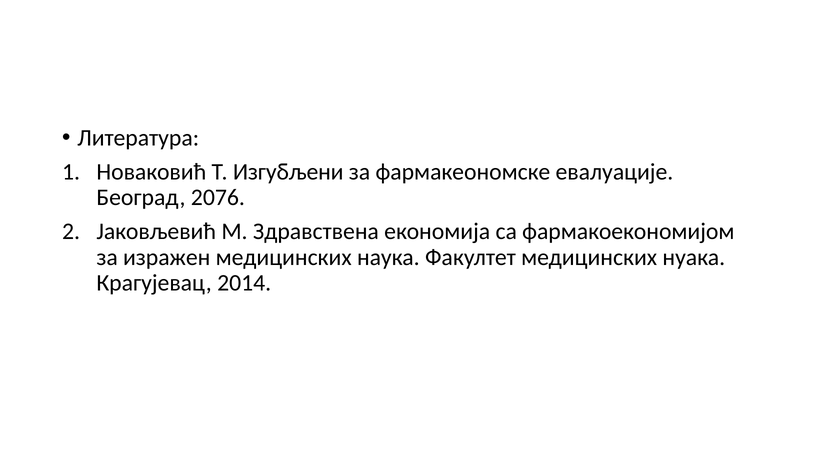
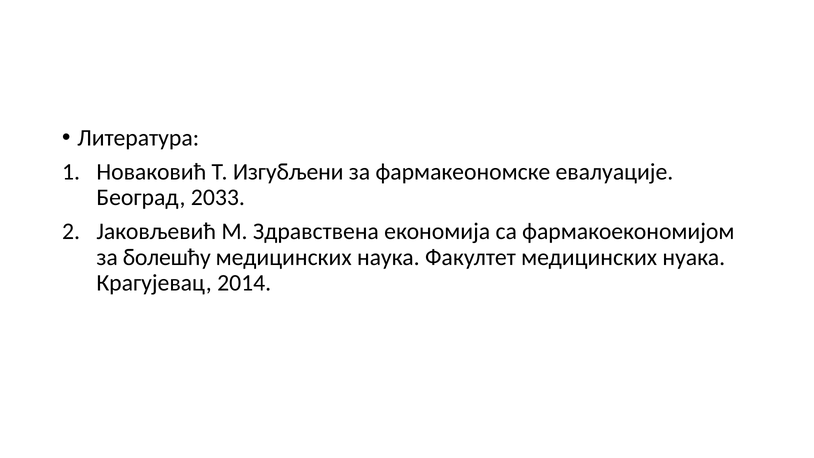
2076: 2076 -> 2033
изражен: изражен -> болешћу
